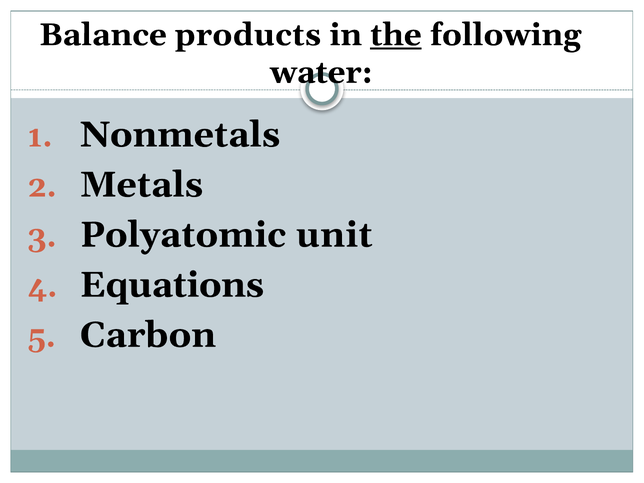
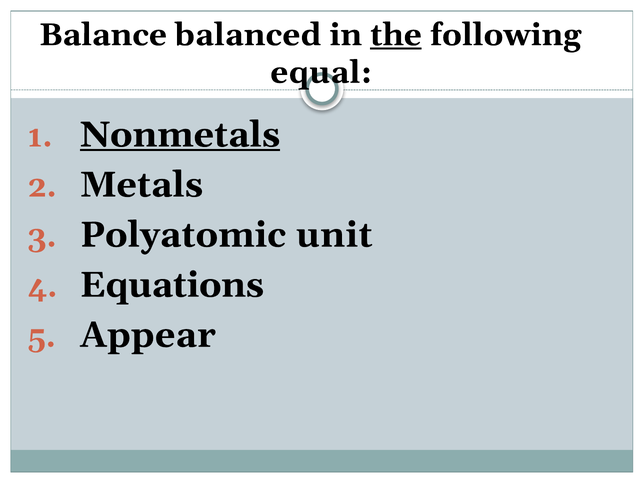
products: products -> balanced
water: water -> equal
Nonmetals underline: none -> present
Carbon: Carbon -> Appear
